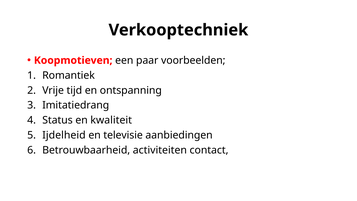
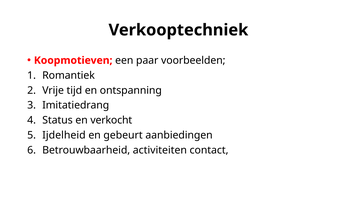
kwaliteit: kwaliteit -> verkocht
televisie: televisie -> gebeurt
